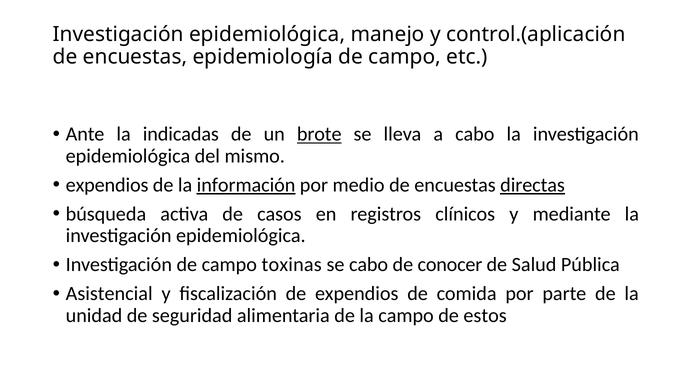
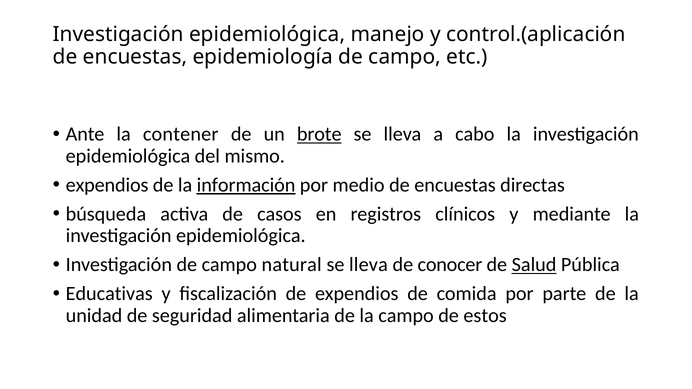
indicadas: indicadas -> contener
directas underline: present -> none
toxinas: toxinas -> natural
cabo at (369, 265): cabo -> lleva
Salud underline: none -> present
Asistencial: Asistencial -> Educativas
